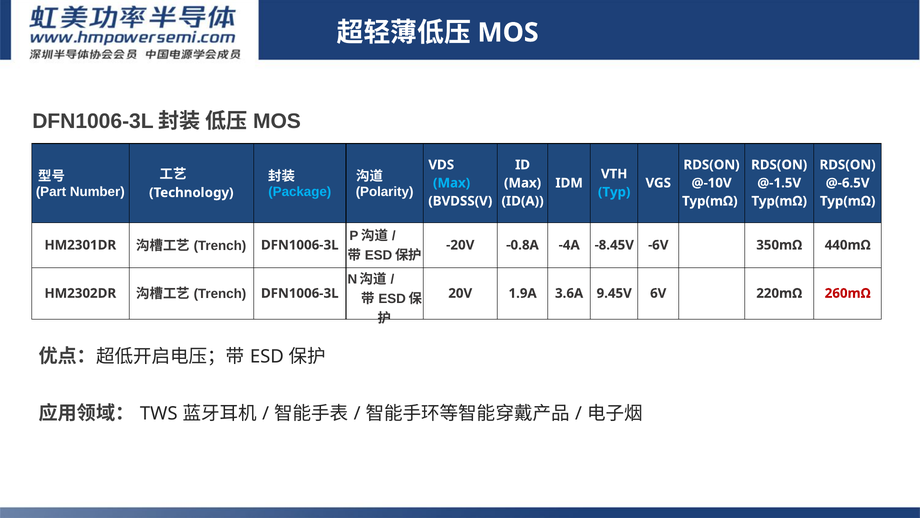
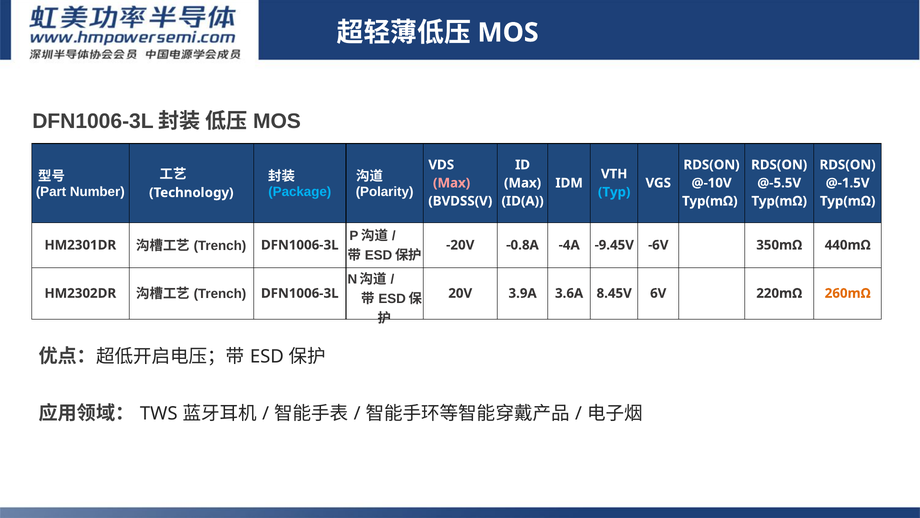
Max at (452, 183) colour: light blue -> pink
@-1.5V: @-1.5V -> @-5.5V
@-6.5V: @-6.5V -> @-1.5V
-8.45V: -8.45V -> -9.45V
1.9A: 1.9A -> 3.9A
9.45V: 9.45V -> 8.45V
260mΩ colour: red -> orange
